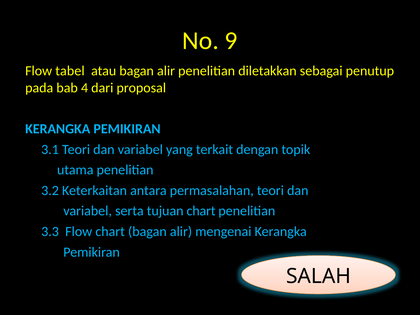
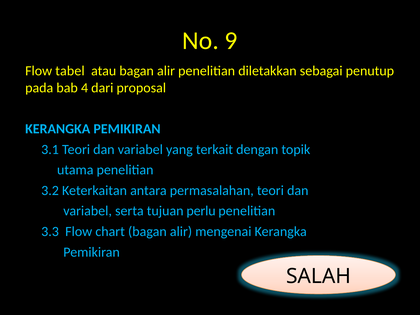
tujuan chart: chart -> perlu
